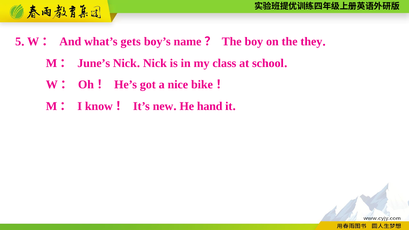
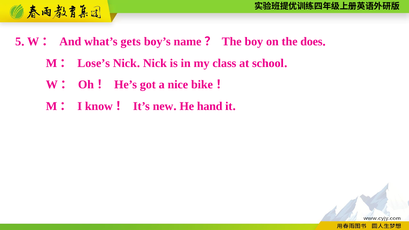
they: they -> does
June’s: June’s -> Lose’s
